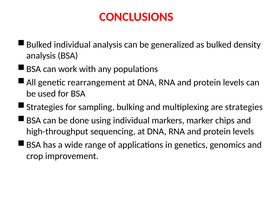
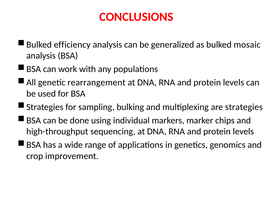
Bulked individual: individual -> efficiency
density: density -> mosaic
